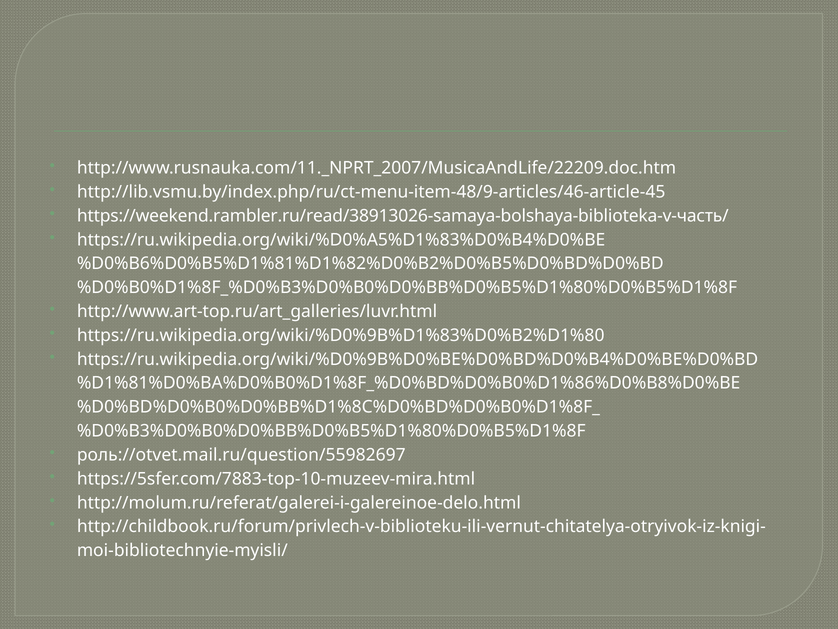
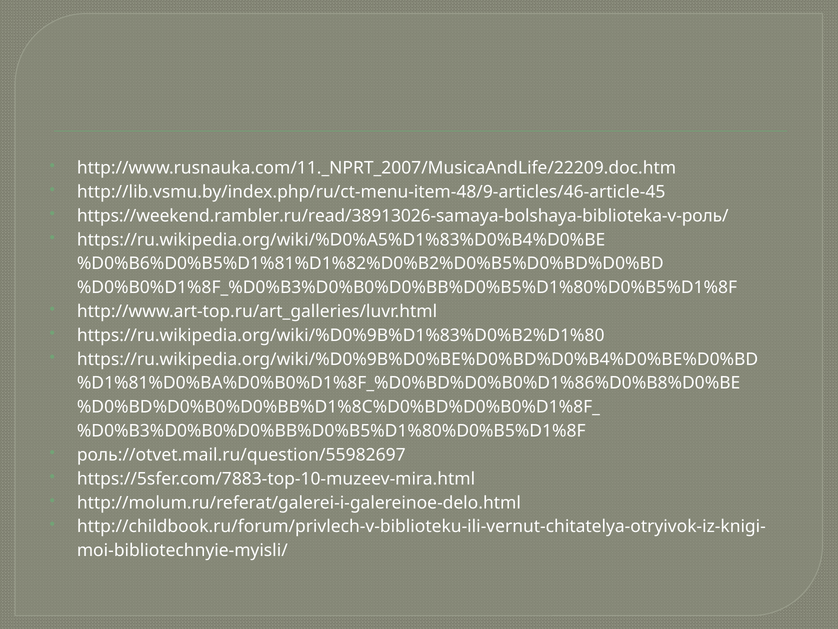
https://weekend.rambler.ru/read/38913026-samaya-bolshaya-biblioteka-v-часть/: https://weekend.rambler.ru/read/38913026-samaya-bolshaya-biblioteka-v-часть/ -> https://weekend.rambler.ru/read/38913026-samaya-bolshaya-biblioteka-v-роль/
